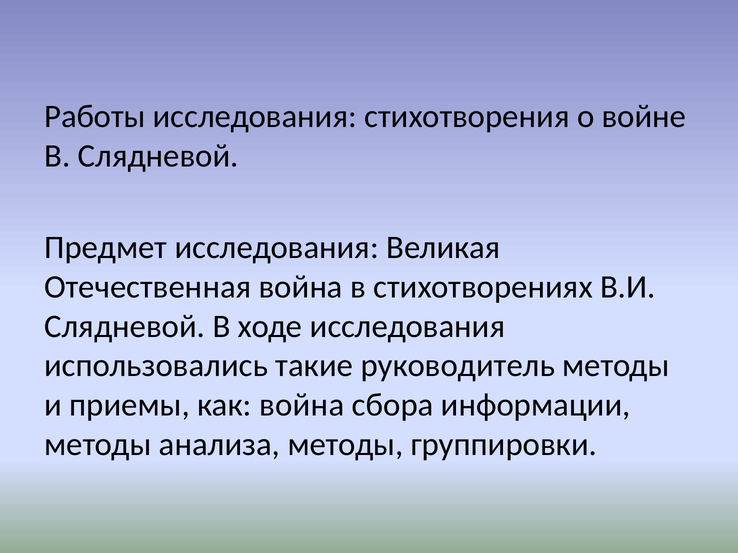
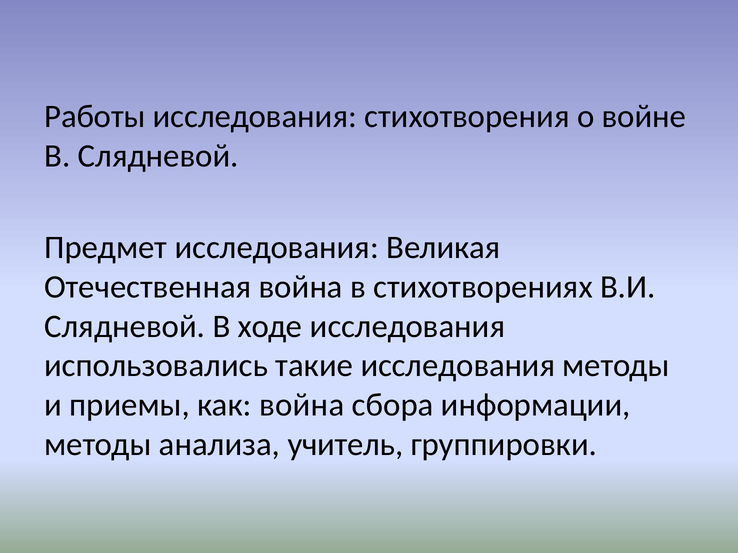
такие руководитель: руководитель -> исследования
анализа методы: методы -> учитель
